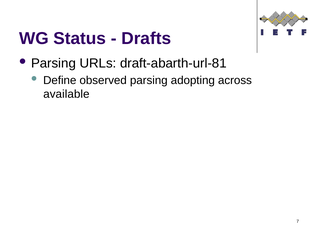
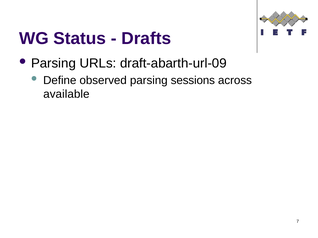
draft-abarth-url-81: draft-abarth-url-81 -> draft-abarth-url-09
adopting: adopting -> sessions
